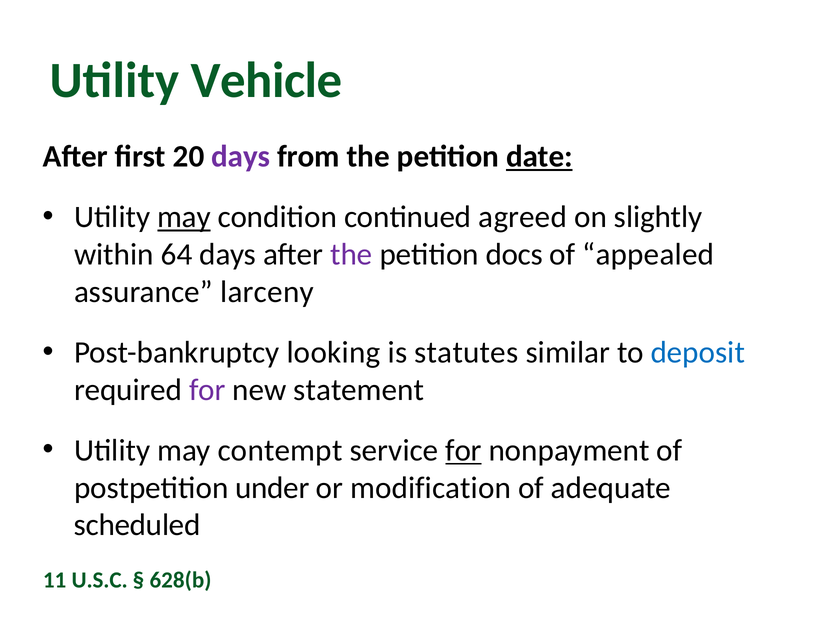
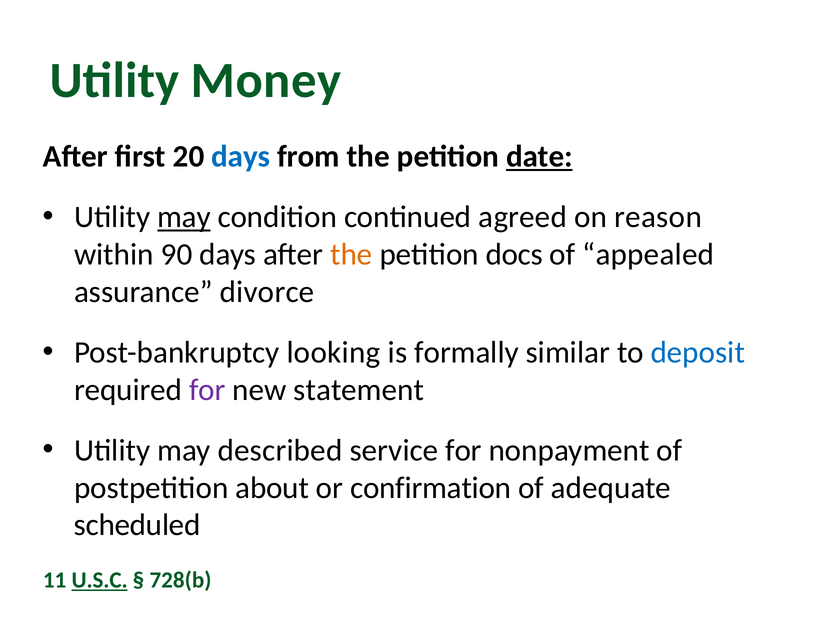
Vehicle: Vehicle -> Money
days at (241, 157) colour: purple -> blue
slightly: slightly -> reason
64: 64 -> 90
the at (351, 255) colour: purple -> orange
larceny: larceny -> divorce
statutes: statutes -> formally
contempt: contempt -> described
for at (464, 450) underline: present -> none
under: under -> about
modification: modification -> confirmation
U.S.C underline: none -> present
628(b: 628(b -> 728(b
